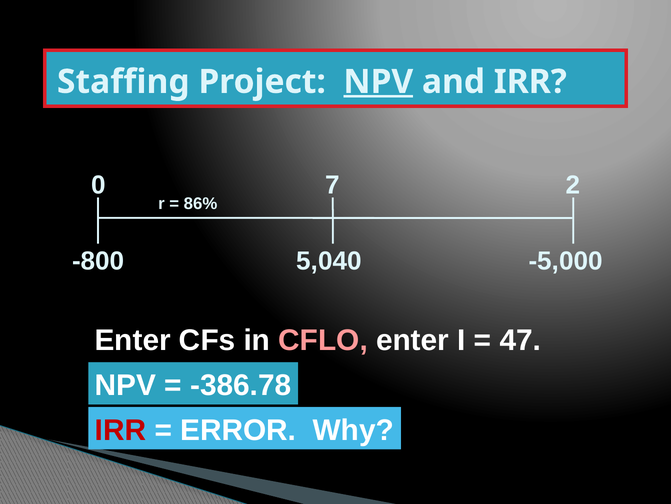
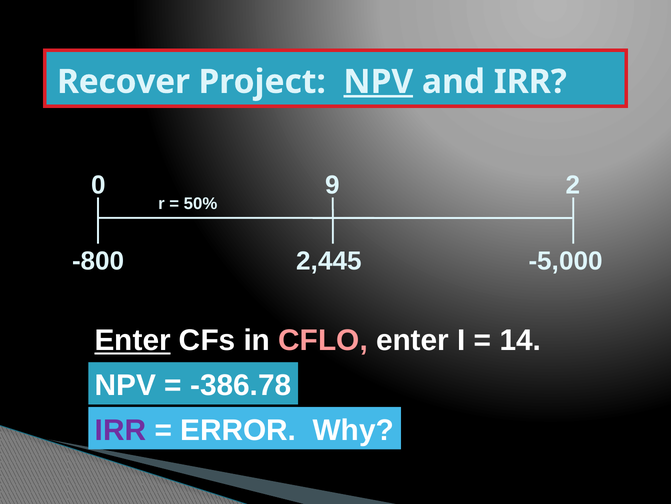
Staffing: Staffing -> Recover
7: 7 -> 9
86%: 86% -> 50%
5,040: 5,040 -> 2,445
Enter at (133, 340) underline: none -> present
47: 47 -> 14
IRR at (121, 430) colour: red -> purple
